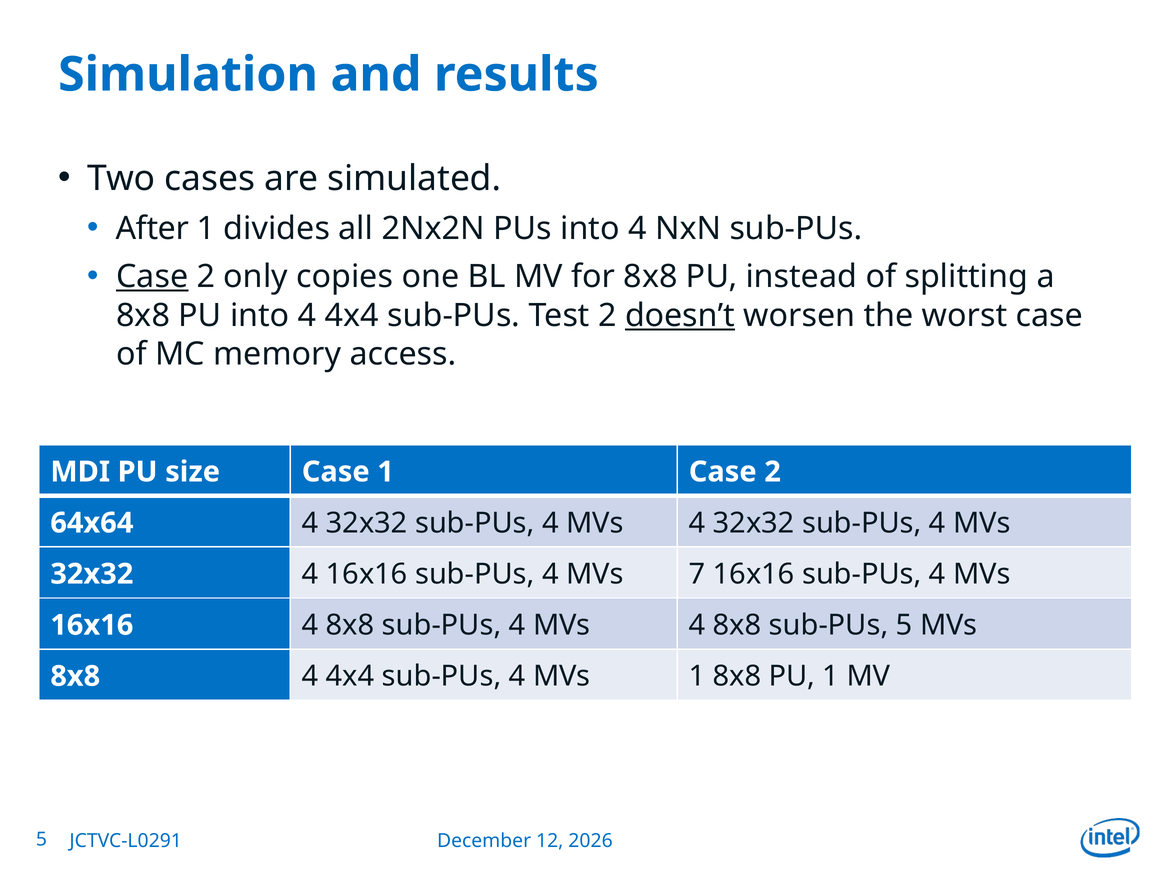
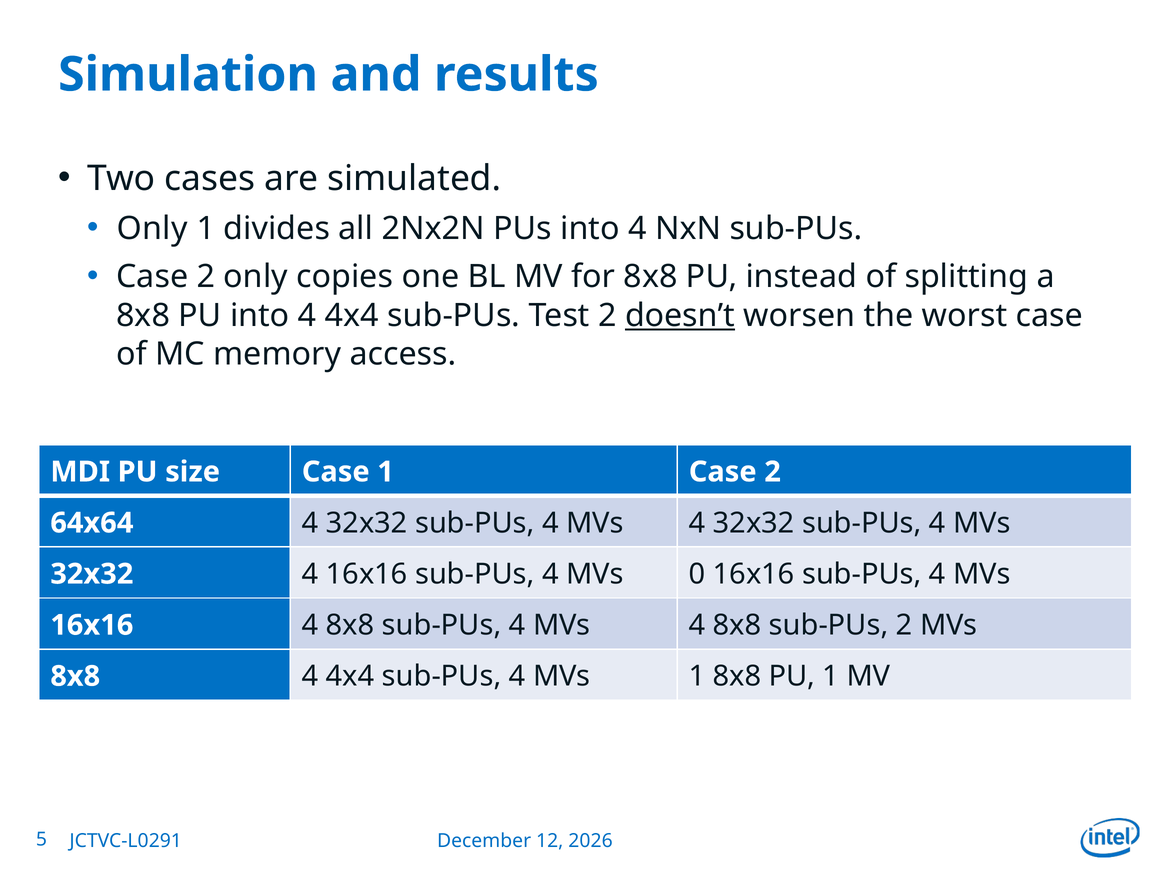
After at (152, 229): After -> Only
Case at (152, 277) underline: present -> none
7: 7 -> 0
sub-PUs 5: 5 -> 2
